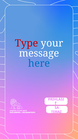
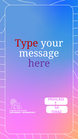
here colour: blue -> purple
